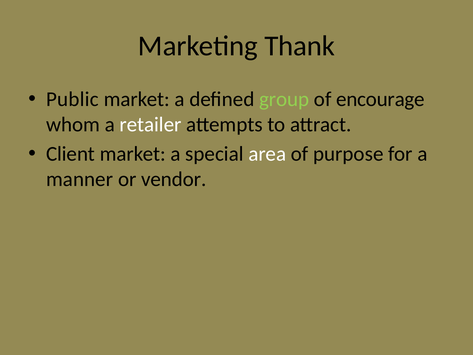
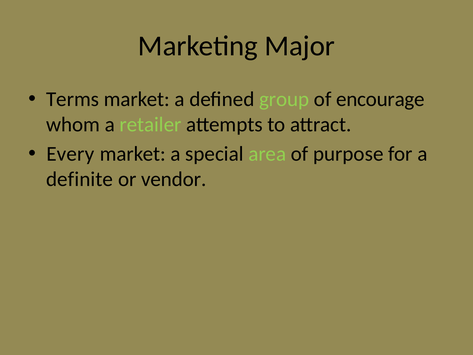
Thank: Thank -> Major
Public: Public -> Terms
retailer colour: white -> light green
Client: Client -> Every
area colour: white -> light green
manner: manner -> definite
